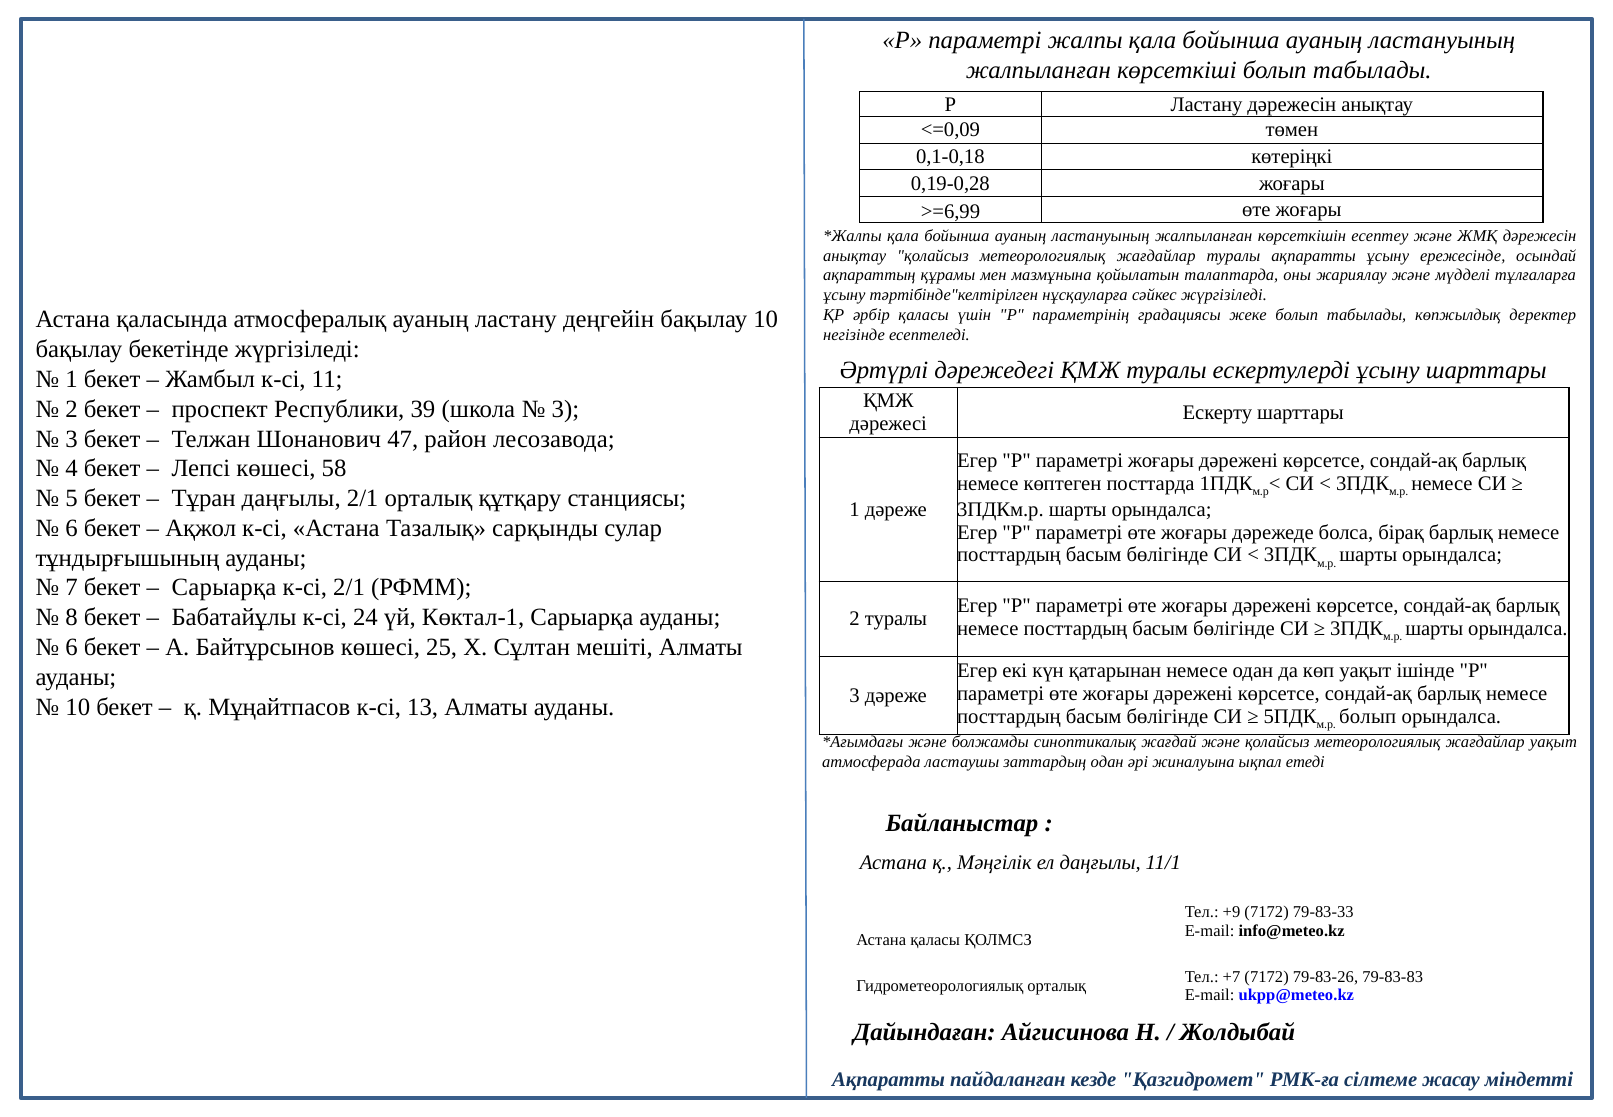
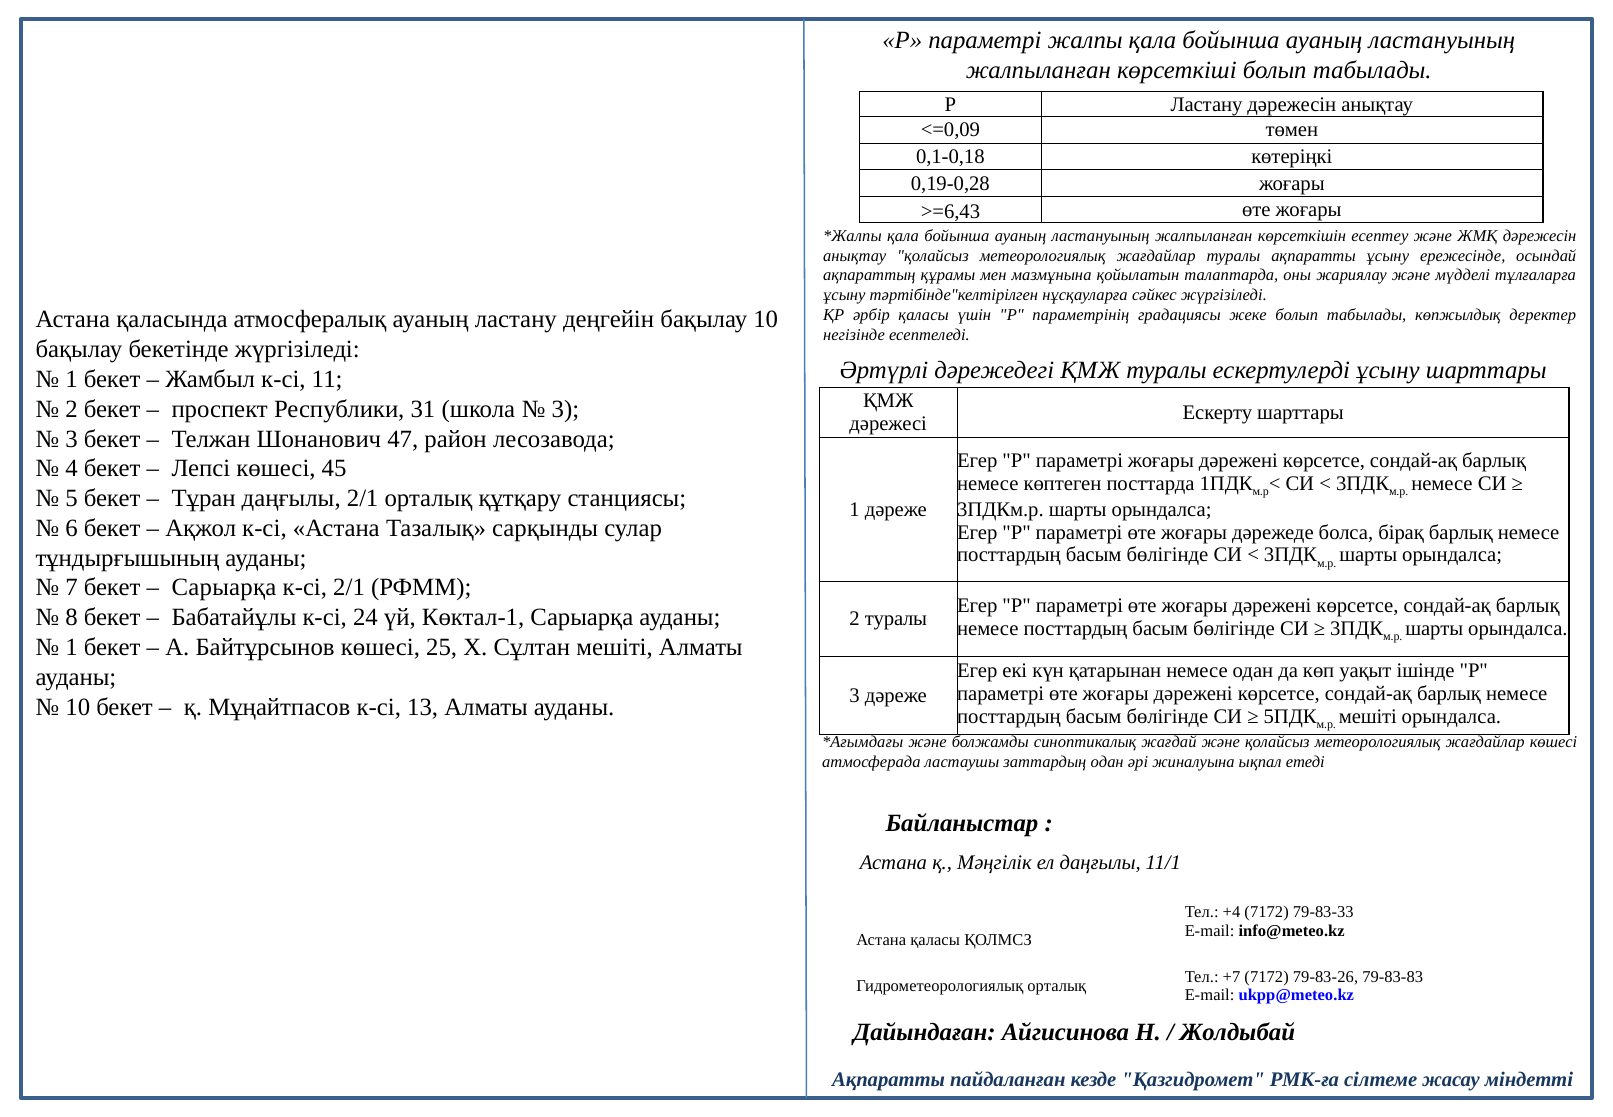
>=6,99: >=6,99 -> >=6,43
39: 39 -> 31
58: 58 -> 45
6 at (72, 647): 6 -> 1
болып at (1368, 716): болып -> мешіті
жағдайлар уақыт: уақыт -> көшесі
+9: +9 -> +4
